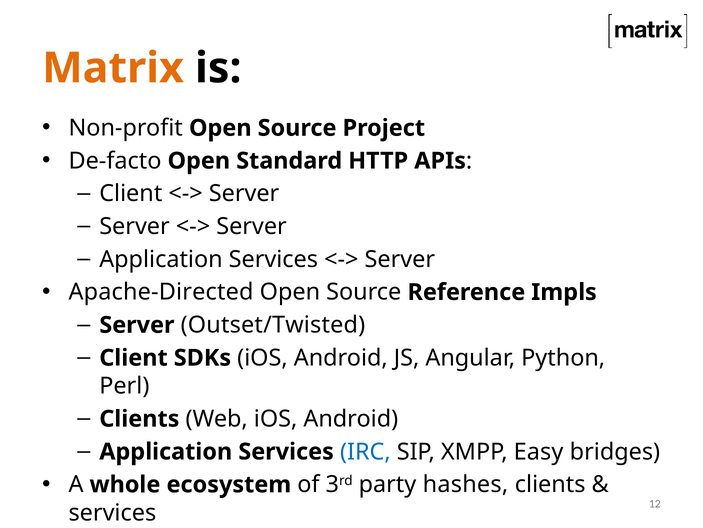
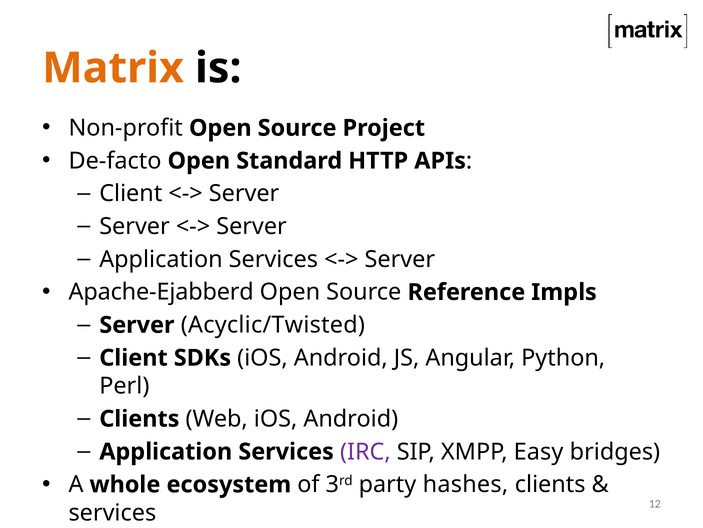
Apache-Directed: Apache-Directed -> Apache-Ejabberd
Outset/Twisted: Outset/Twisted -> Acyclic/Twisted
IRC colour: blue -> purple
